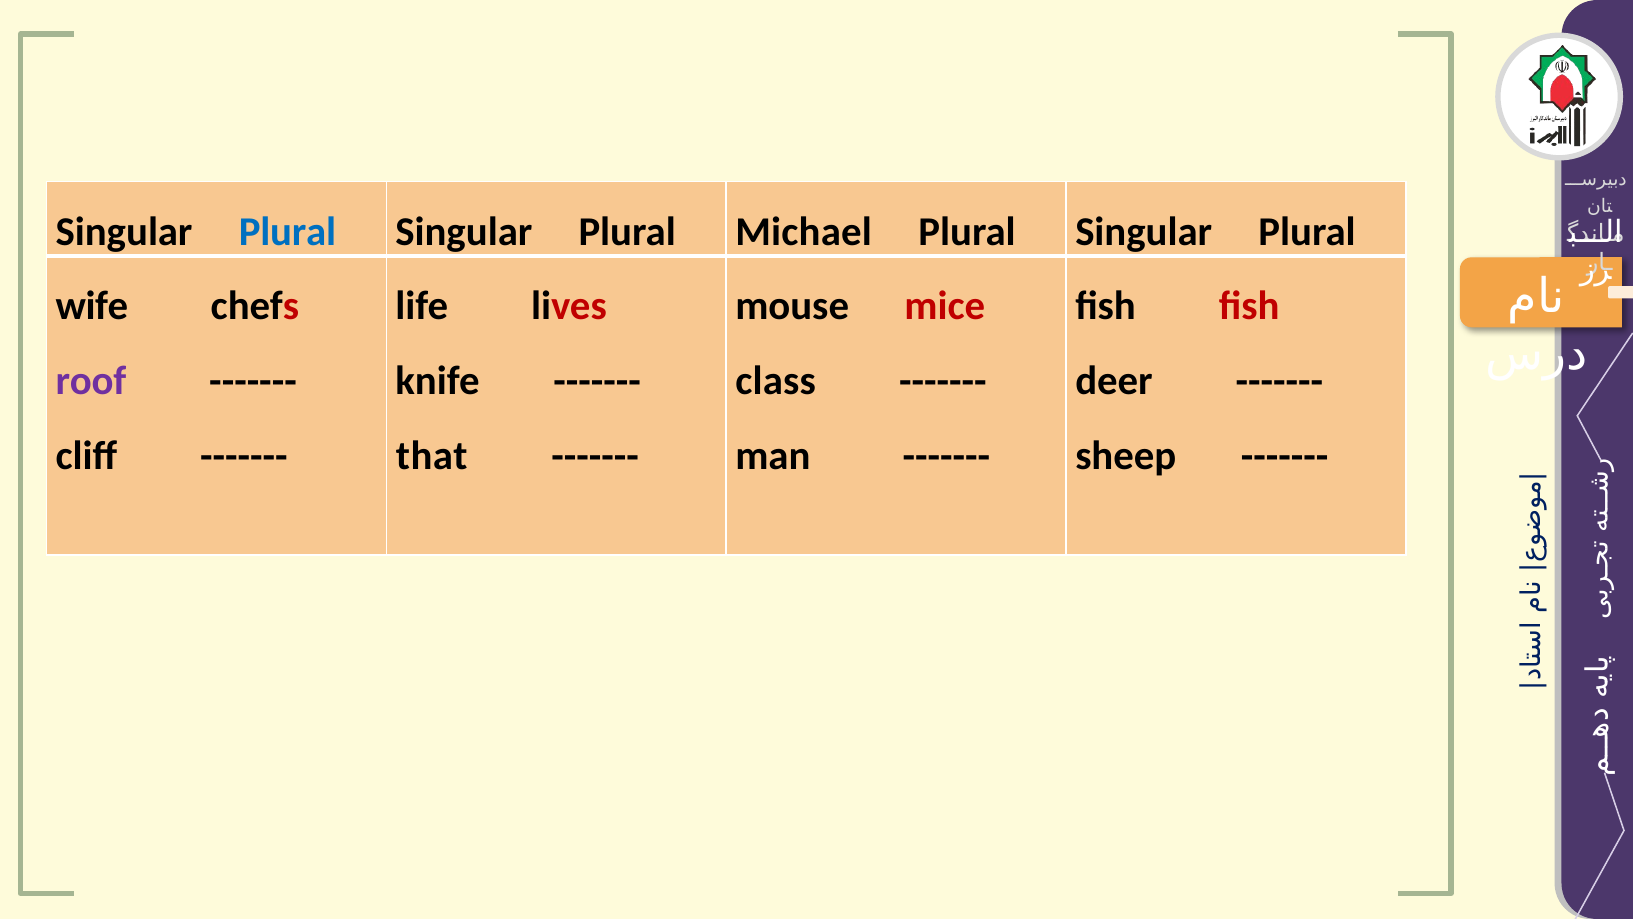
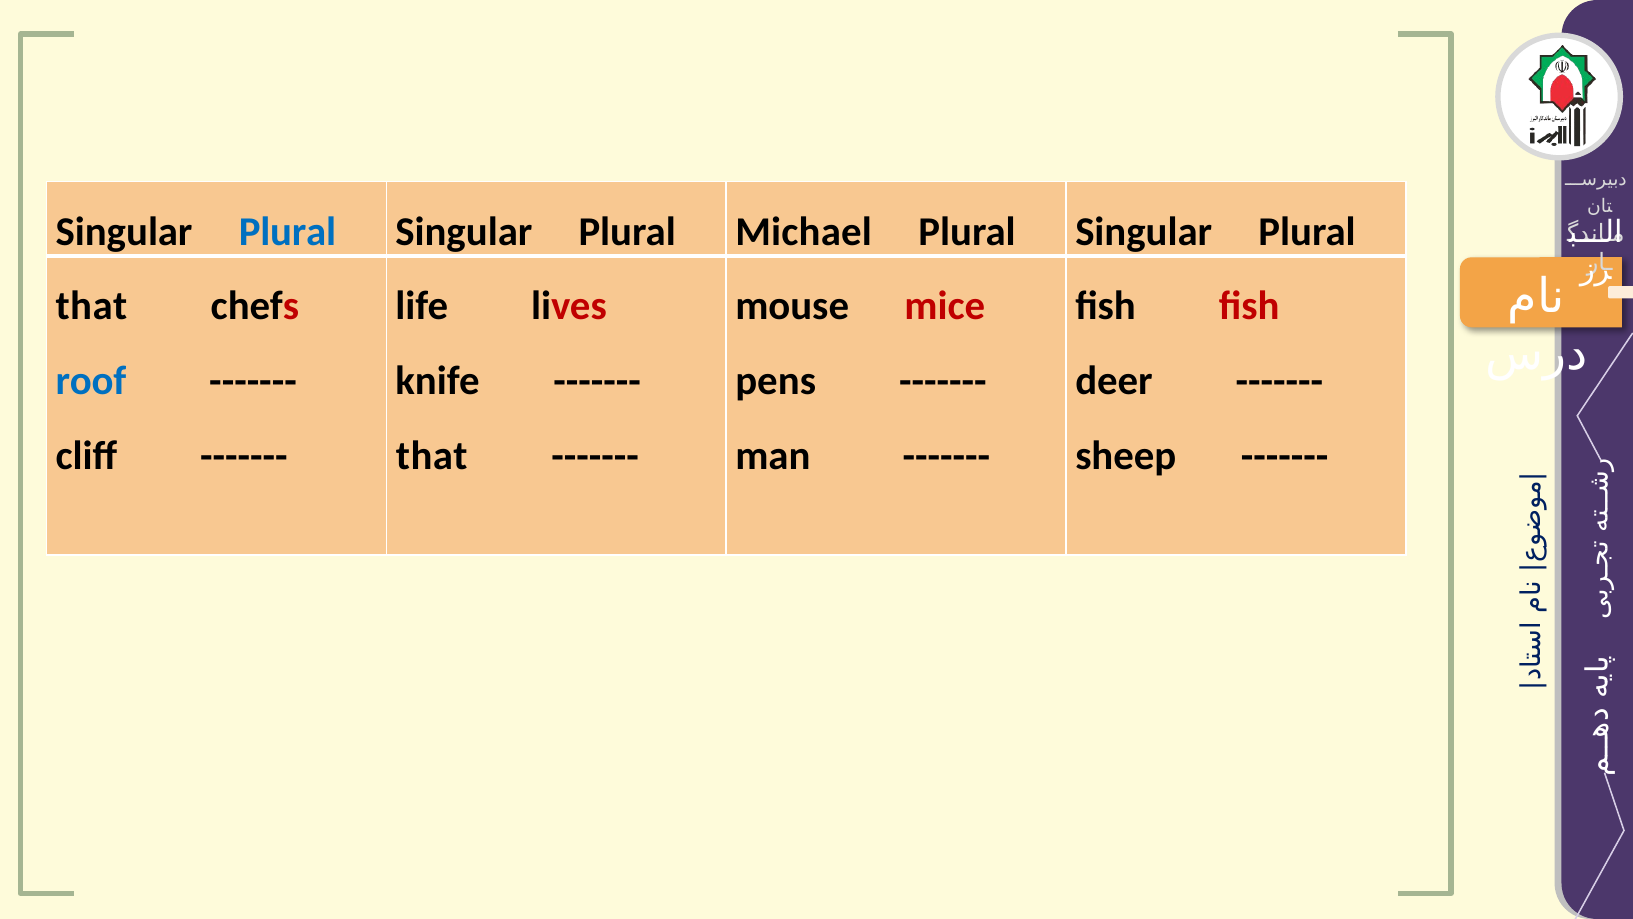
wife at (92, 306): wife -> that
roof colour: purple -> blue
class: class -> pens
